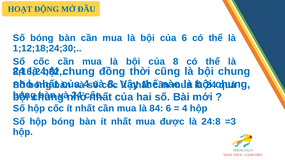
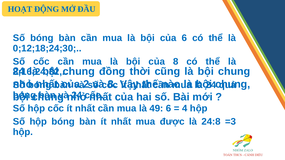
1;12;18;24;30: 1;12;18;24;30 -> 0;12;18;24;30
4 at (86, 84): 4 -> 2
84: 84 -> 49
